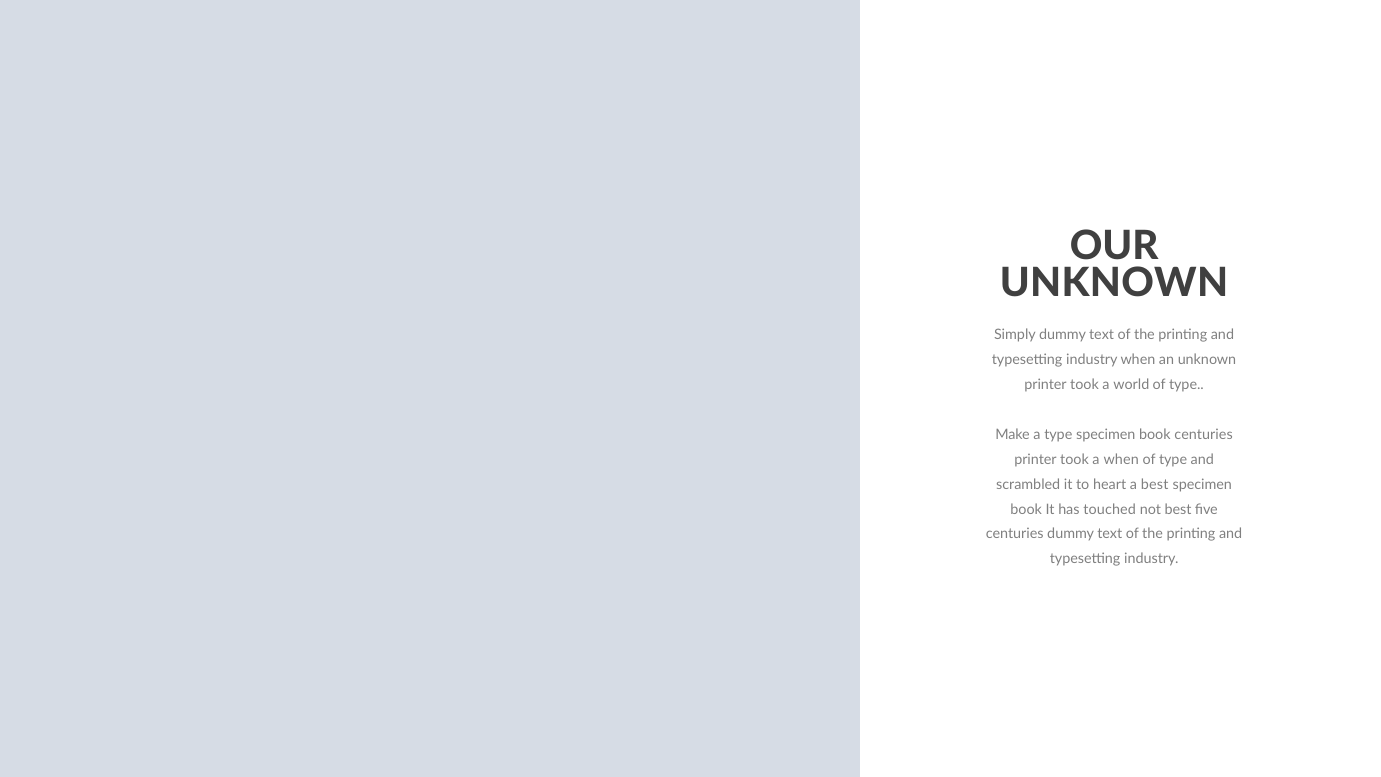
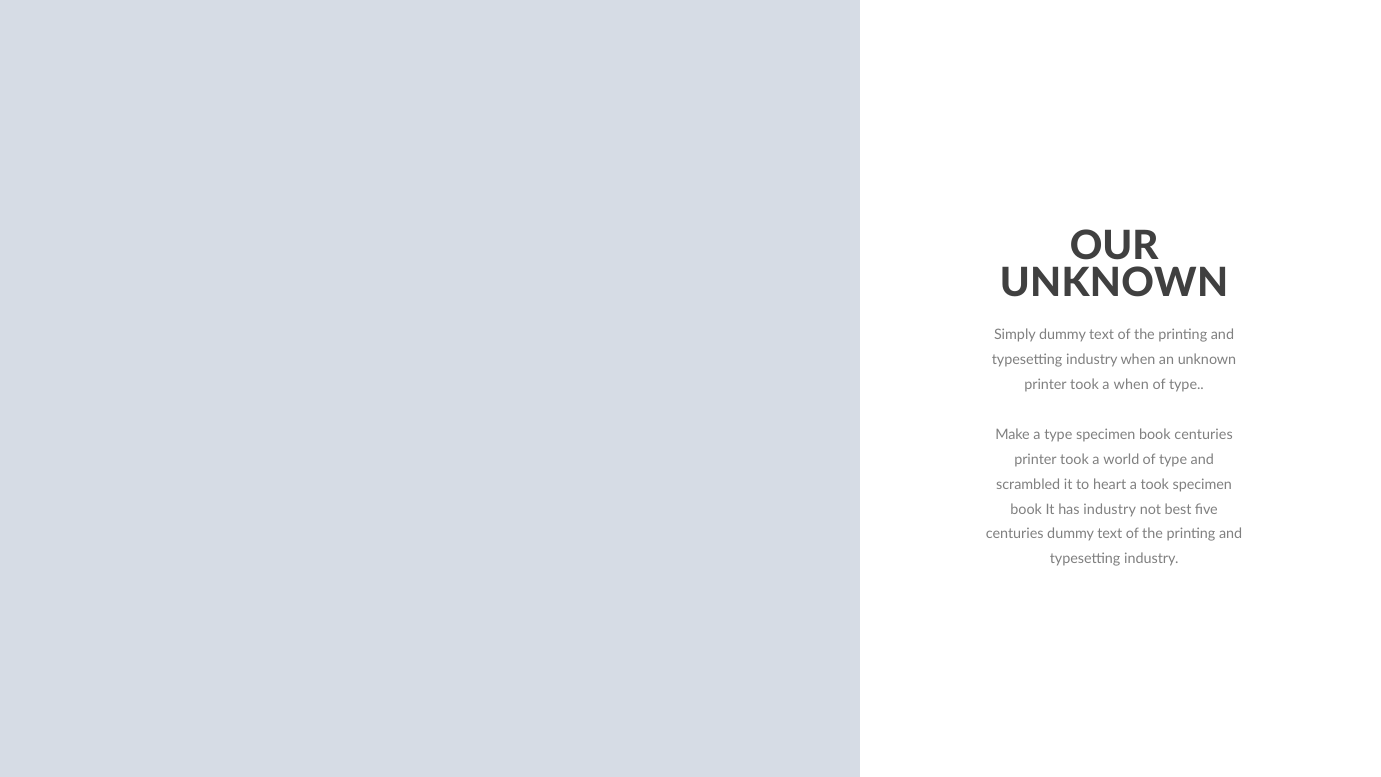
a world: world -> when
a when: when -> world
a best: best -> took
has touched: touched -> industry
